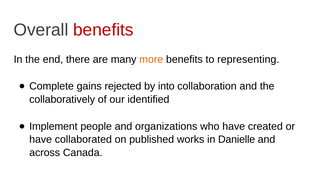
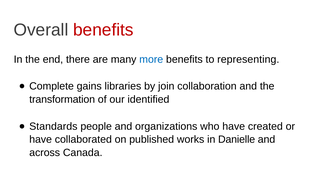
more colour: orange -> blue
rejected: rejected -> libraries
into: into -> join
collaboratively: collaboratively -> transformation
Implement: Implement -> Standards
